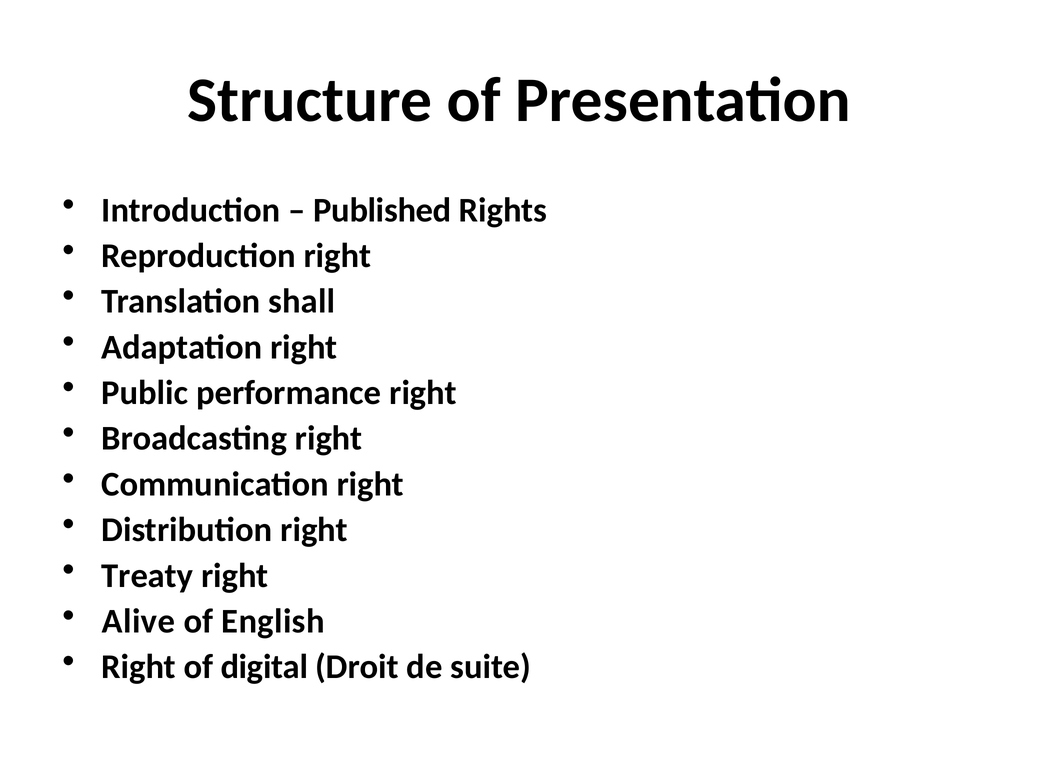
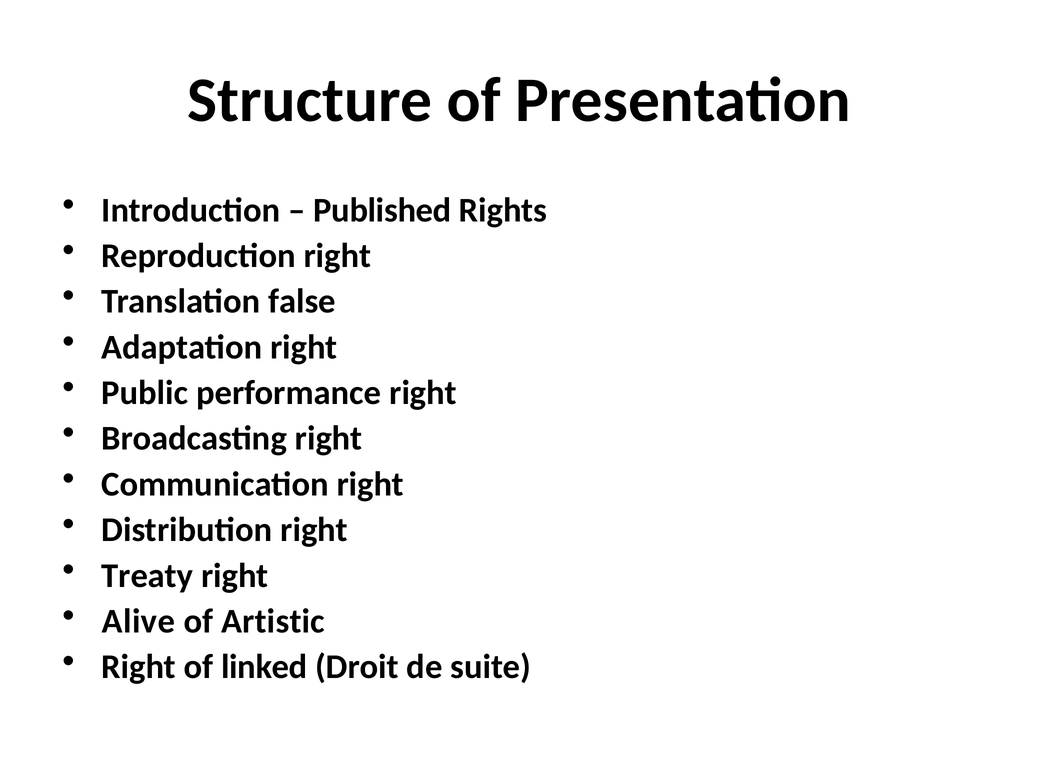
shall: shall -> false
English: English -> Artistic
digital: digital -> linked
